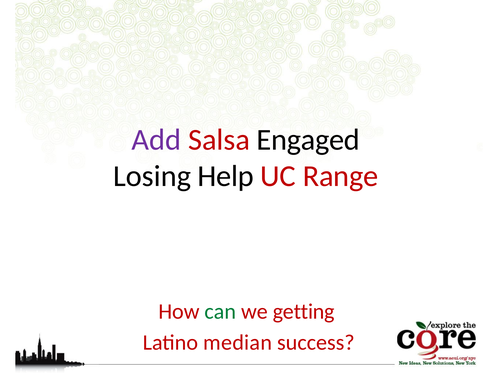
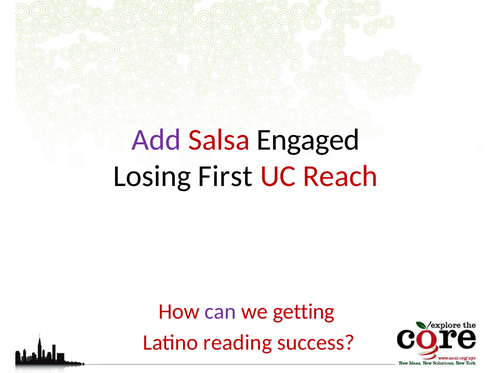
Help: Help -> First
Range: Range -> Reach
can colour: green -> purple
median: median -> reading
